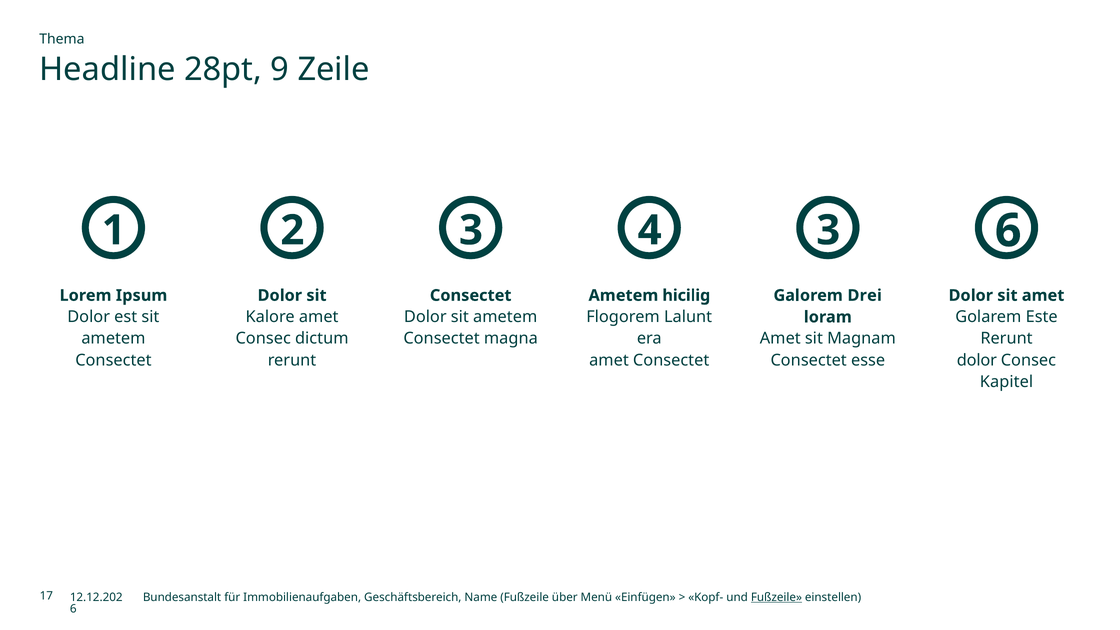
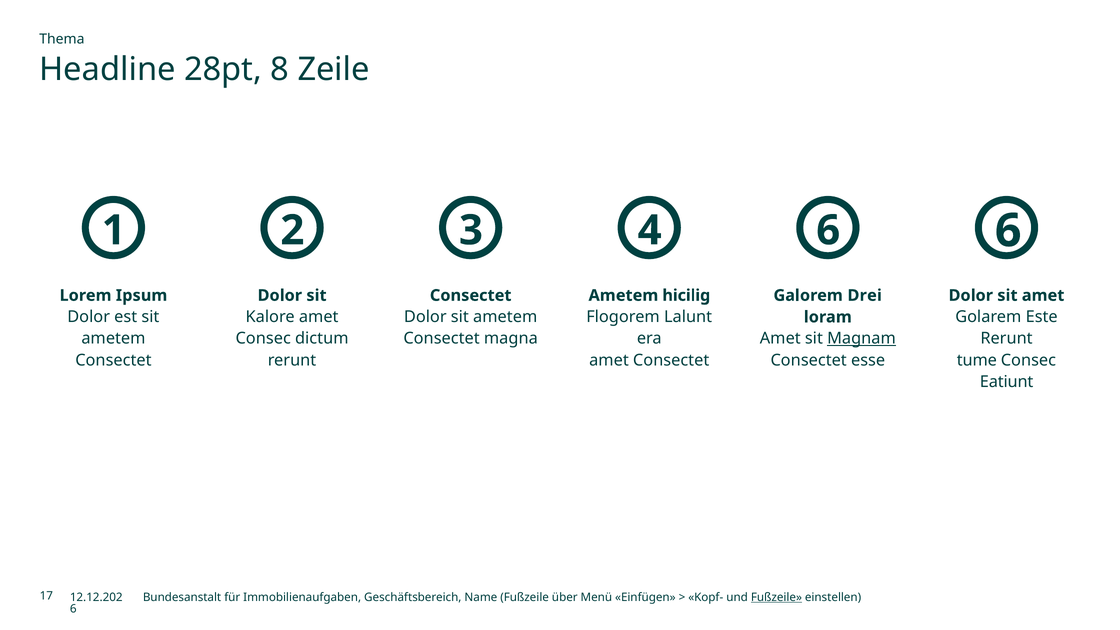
9: 9 -> 8
3 3: 3 -> 6
Magnam underline: none -> present
dolor at (977, 360): dolor -> tume
Kapitel: Kapitel -> Eatiunt
